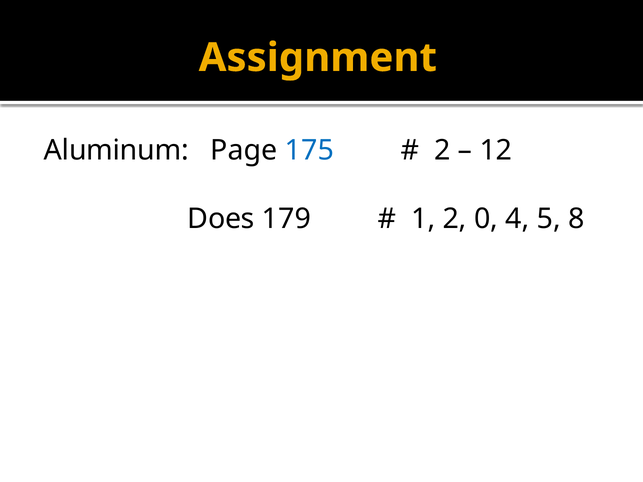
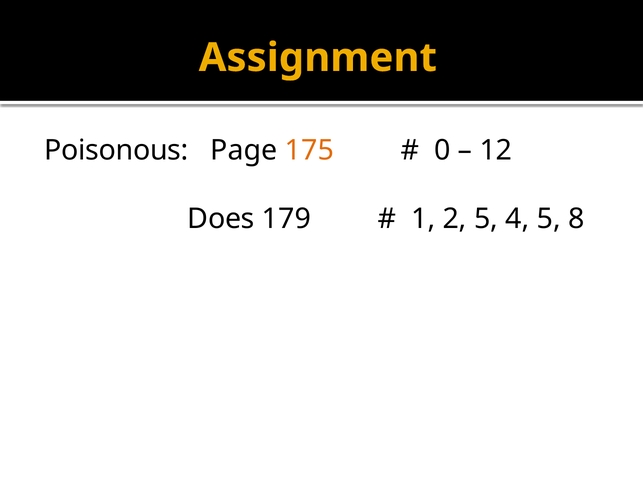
Aluminum: Aluminum -> Poisonous
175 colour: blue -> orange
2 at (442, 150): 2 -> 0
2 0: 0 -> 5
